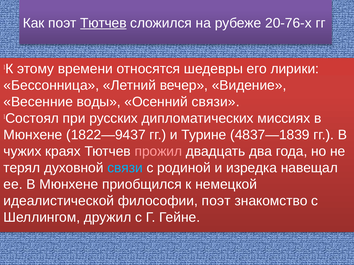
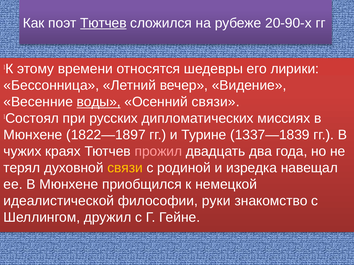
20-76-х: 20-76-х -> 20-90-х
воды underline: none -> present
1822—9437: 1822—9437 -> 1822—1897
4837—1839: 4837—1839 -> 1337—1839
связи at (125, 168) colour: light blue -> yellow
философии поэт: поэт -> руки
